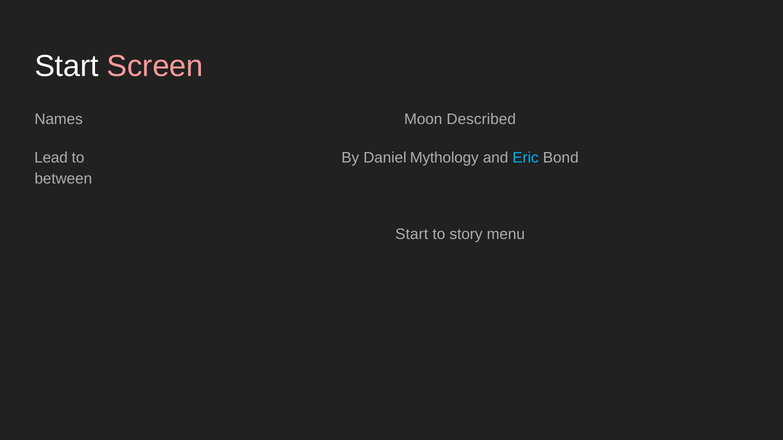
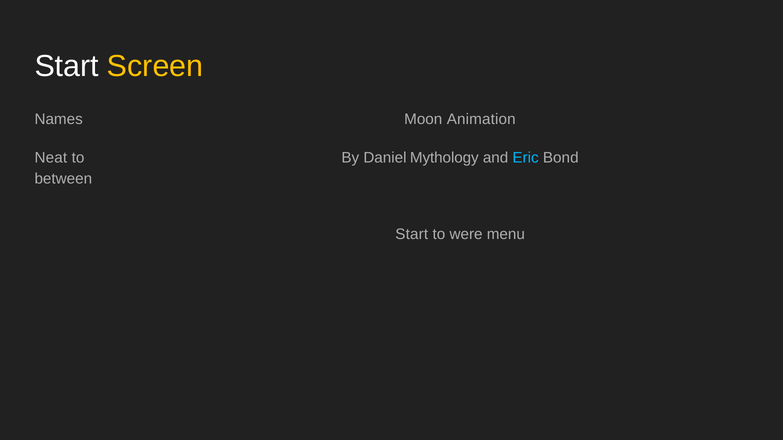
Screen colour: pink -> yellow
Described: Described -> Animation
Lead: Lead -> Neat
story: story -> were
